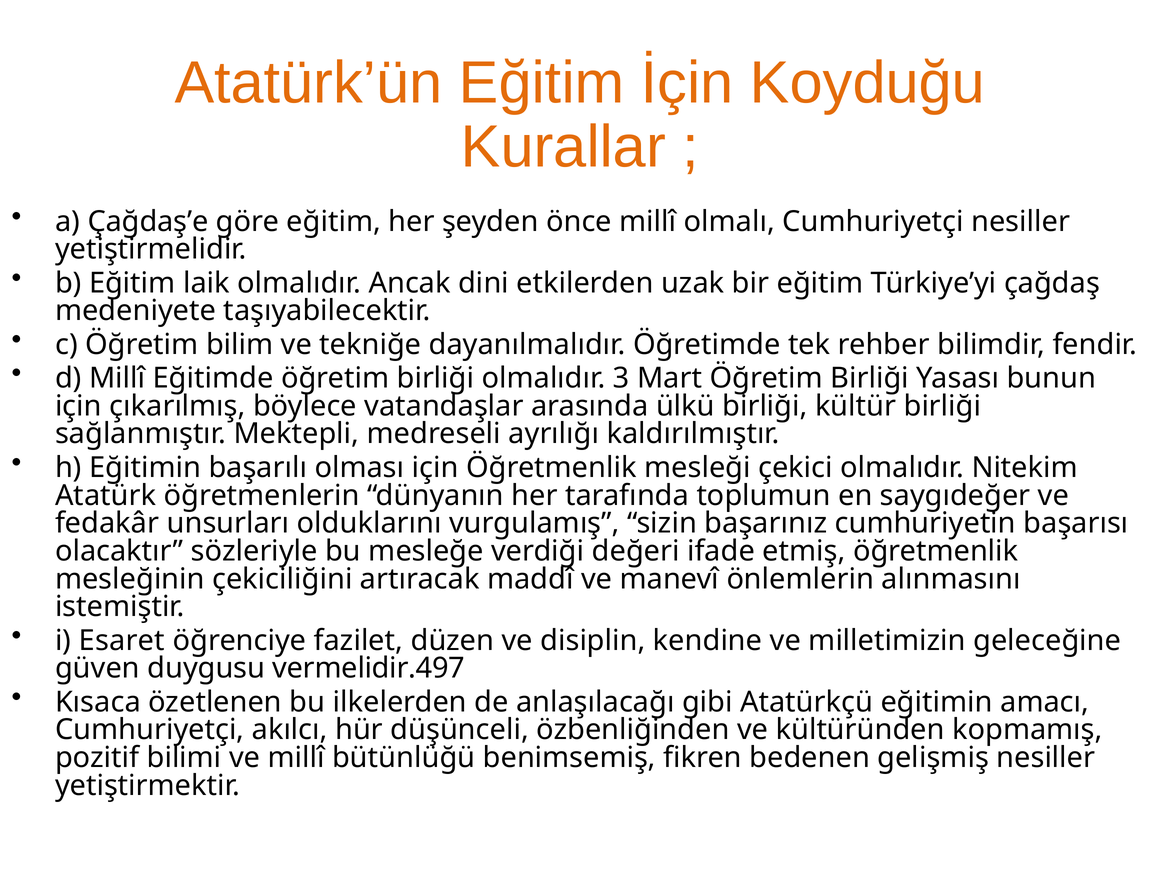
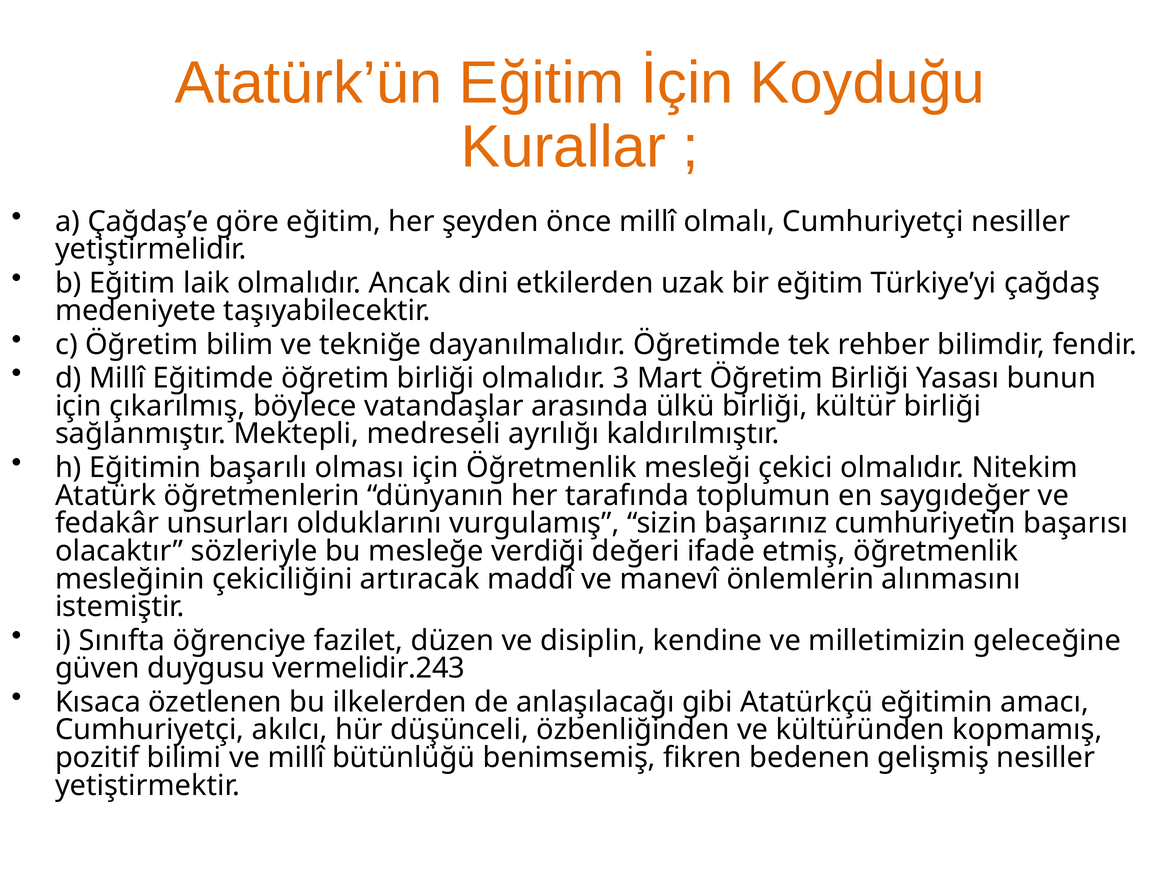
Esaret: Esaret -> Sınıfta
vermelidir.497: vermelidir.497 -> vermelidir.243
